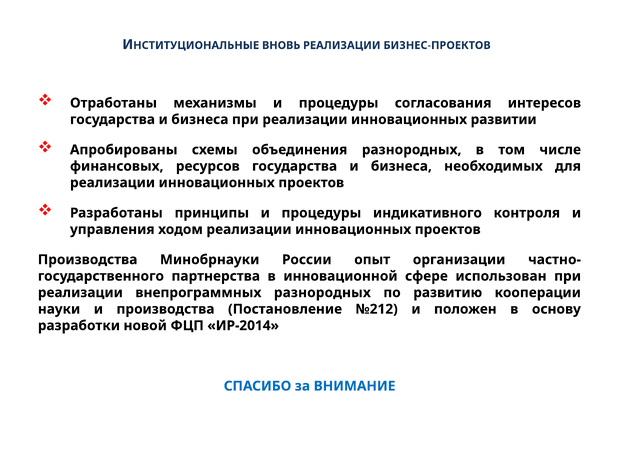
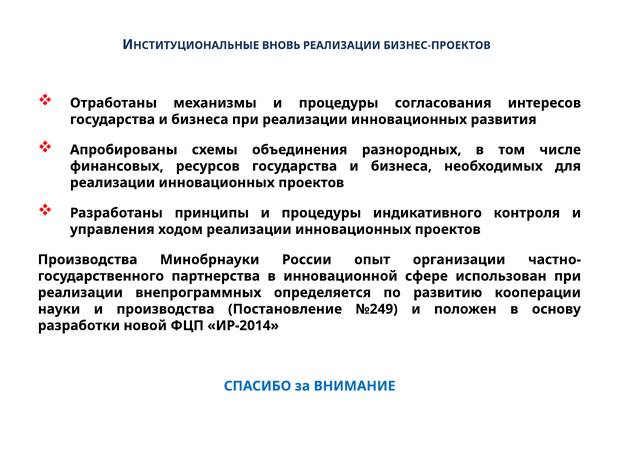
развитии: развитии -> развития
внепрограммных разнородных: разнородных -> определяется
№212: №212 -> №249
